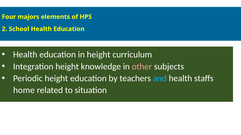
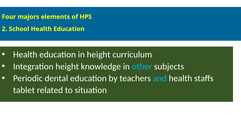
other colour: pink -> light blue
Periodic height: height -> dental
home: home -> tablet
